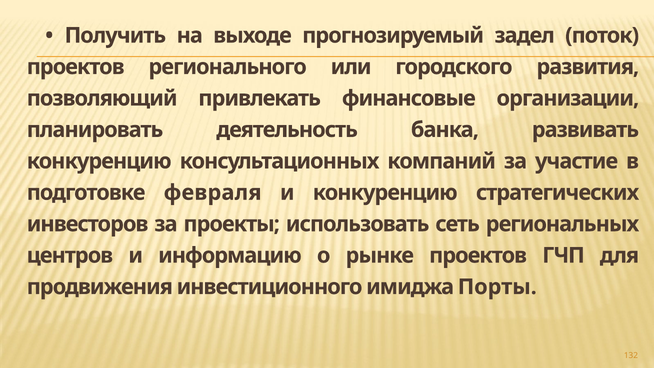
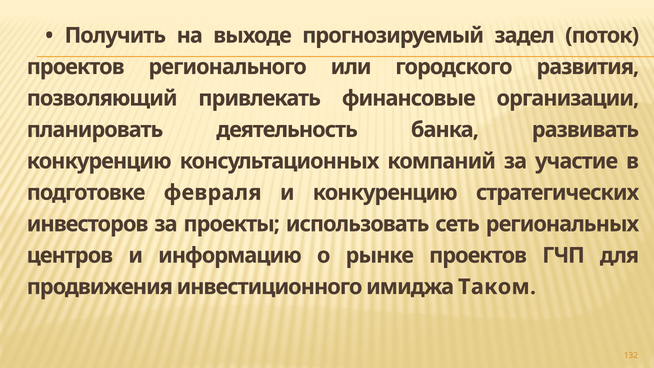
Порты: Порты -> Таком
